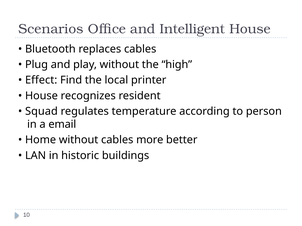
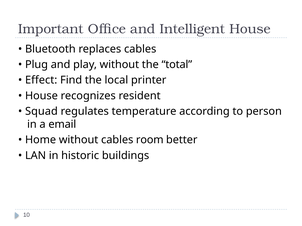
Scenarios: Scenarios -> Important
high: high -> total
more: more -> room
